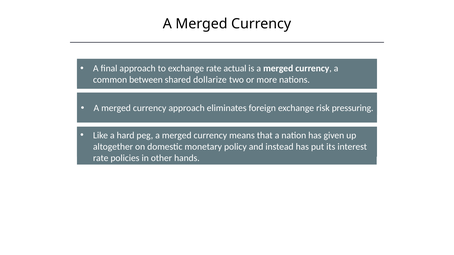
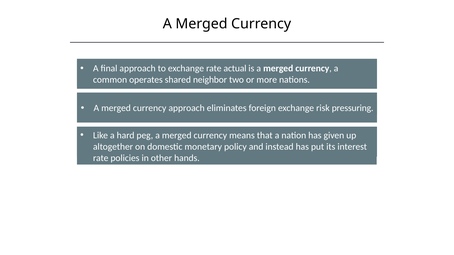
between: between -> operates
dollarize: dollarize -> neighbor
